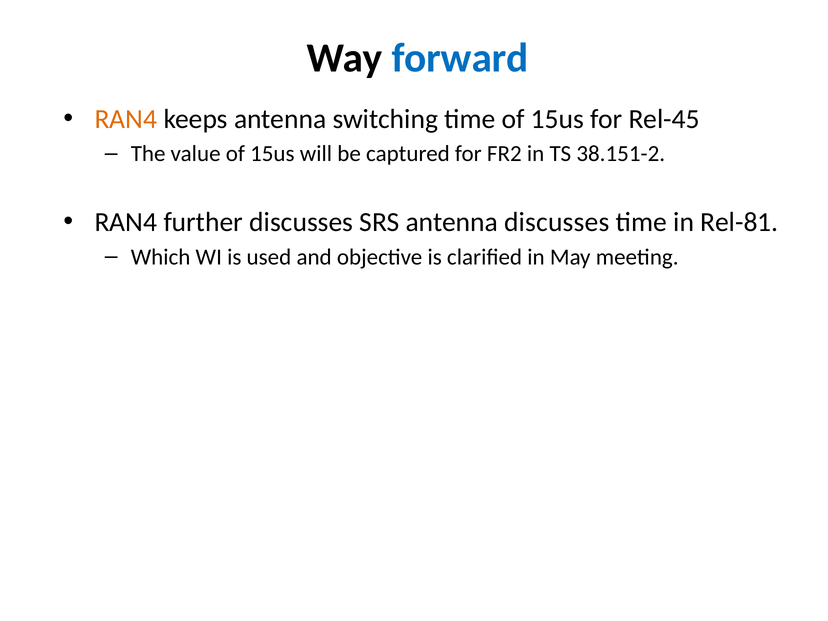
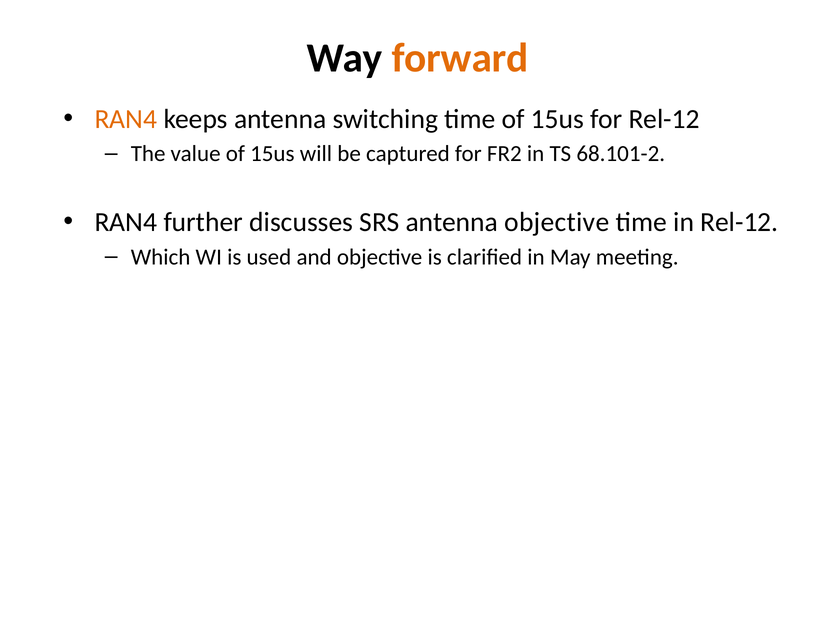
forward colour: blue -> orange
for Rel-45: Rel-45 -> Rel-12
38.151-2: 38.151-2 -> 68.101-2
antenna discusses: discusses -> objective
in Rel-81: Rel-81 -> Rel-12
